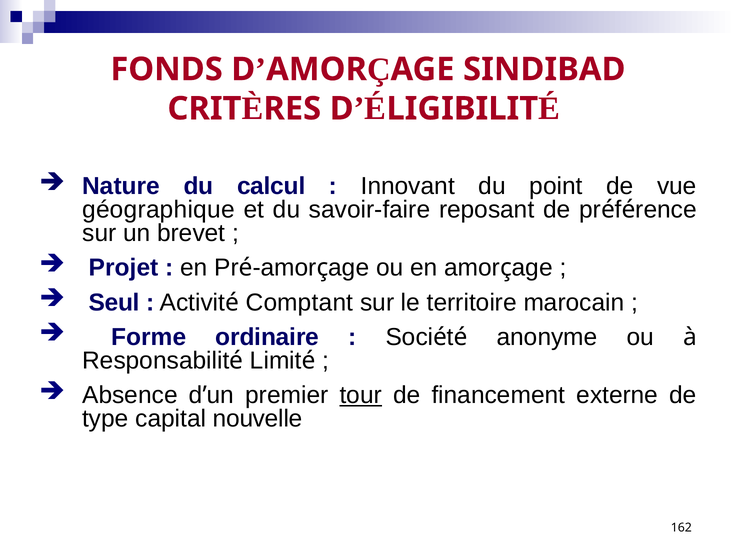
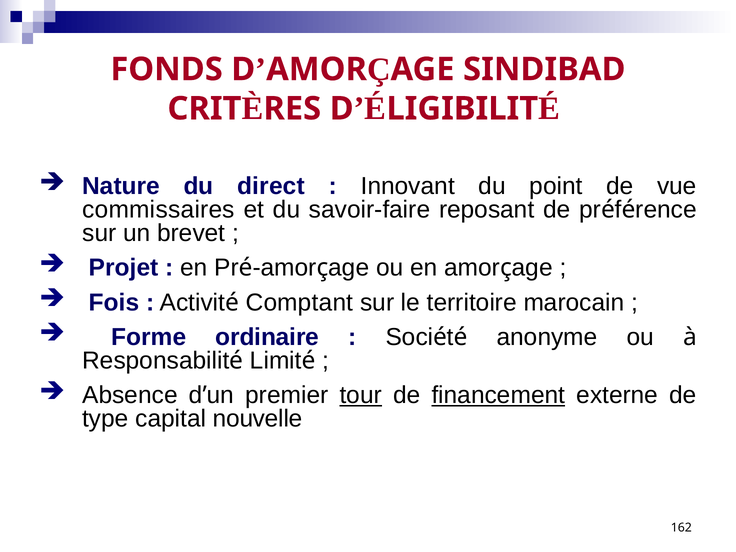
calcul: calcul -> direct
géographique: géographique -> commissaires
Seul: Seul -> Fois
financement underline: none -> present
